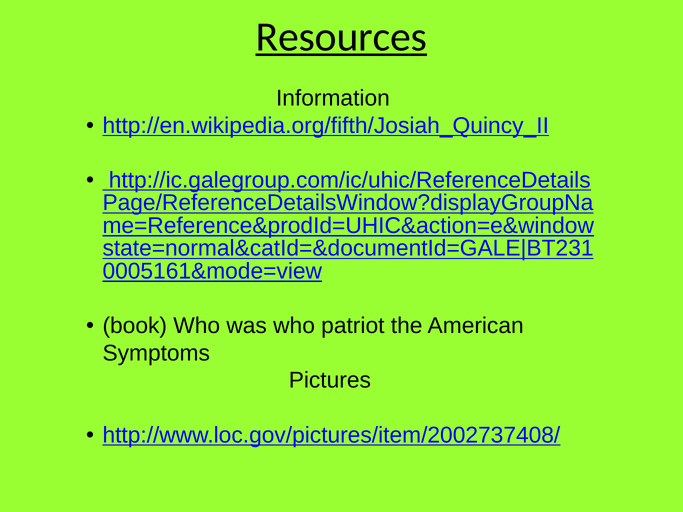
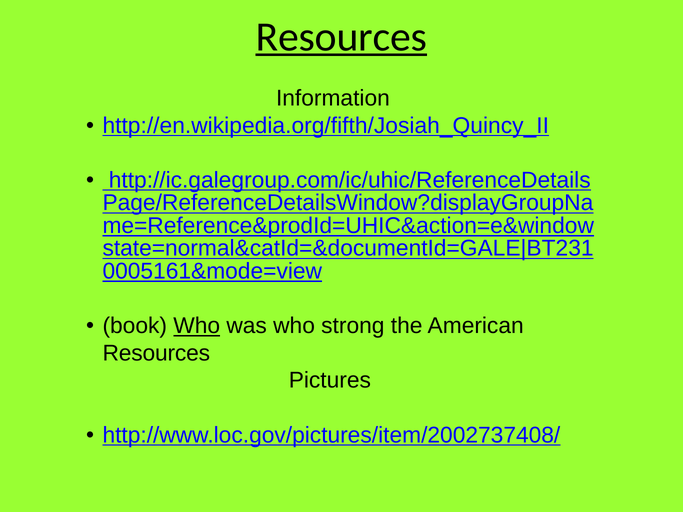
Who at (197, 326) underline: none -> present
patriot: patriot -> strong
Symptoms at (156, 353): Symptoms -> Resources
